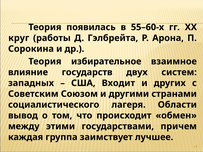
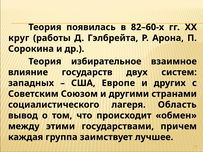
55–60-х: 55–60-х -> 82–60-х
Входит: Входит -> Европе
Области: Области -> Область
